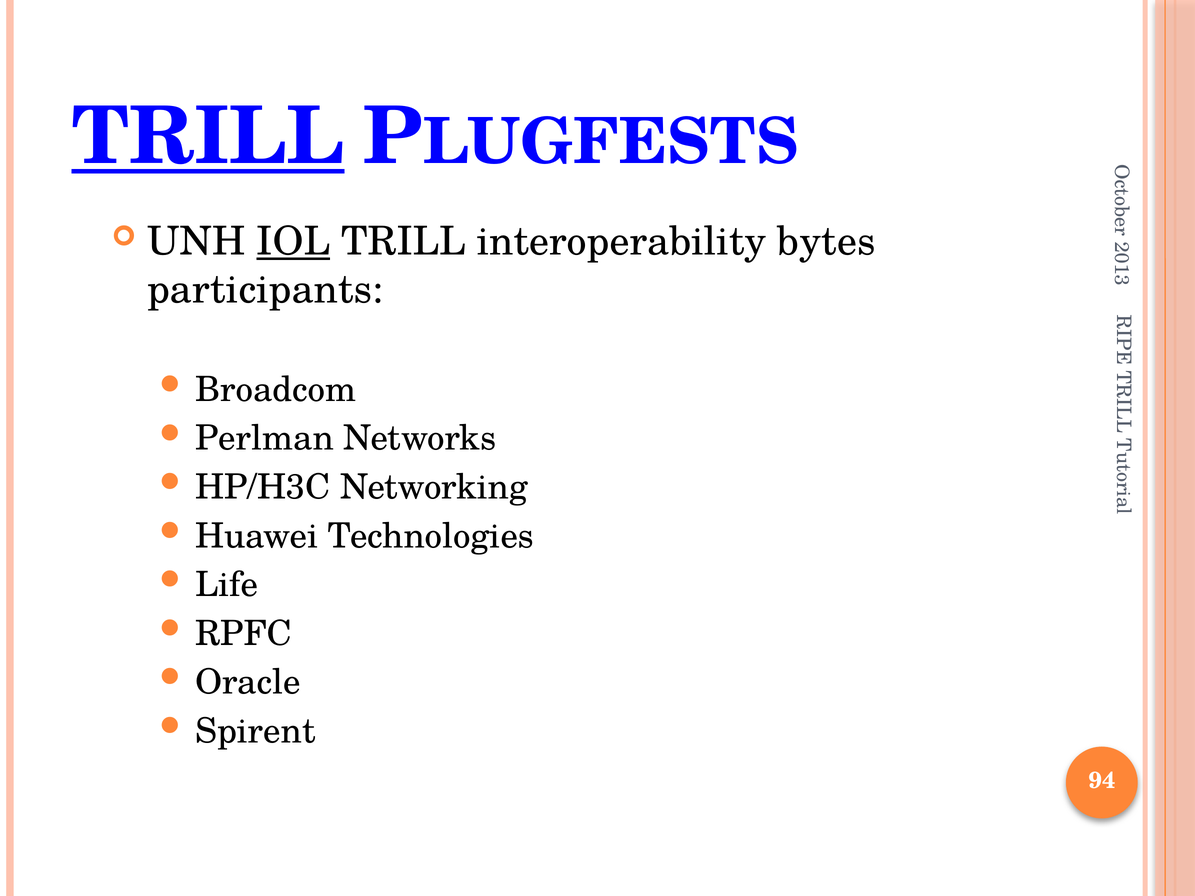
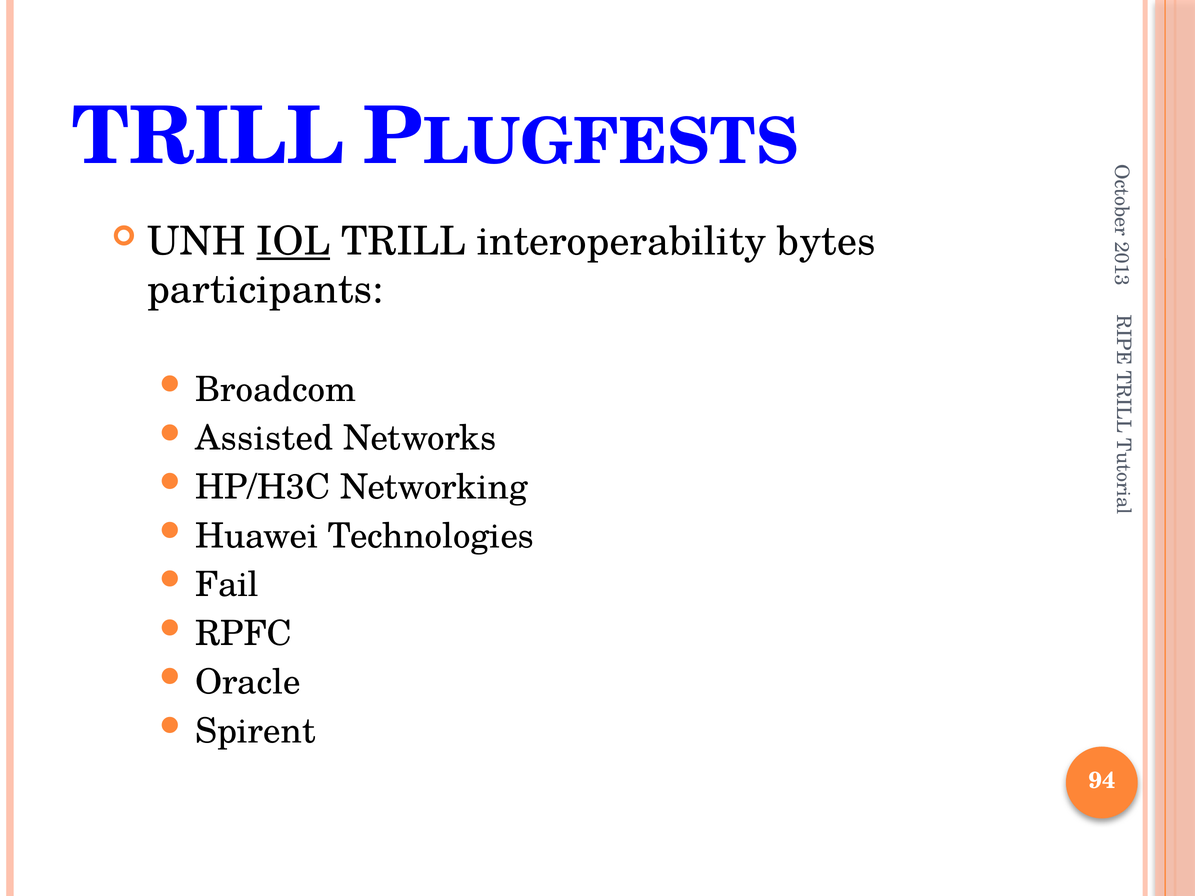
TRILL at (208, 137) underline: present -> none
Perlman: Perlman -> Assisted
Life: Life -> Fail
